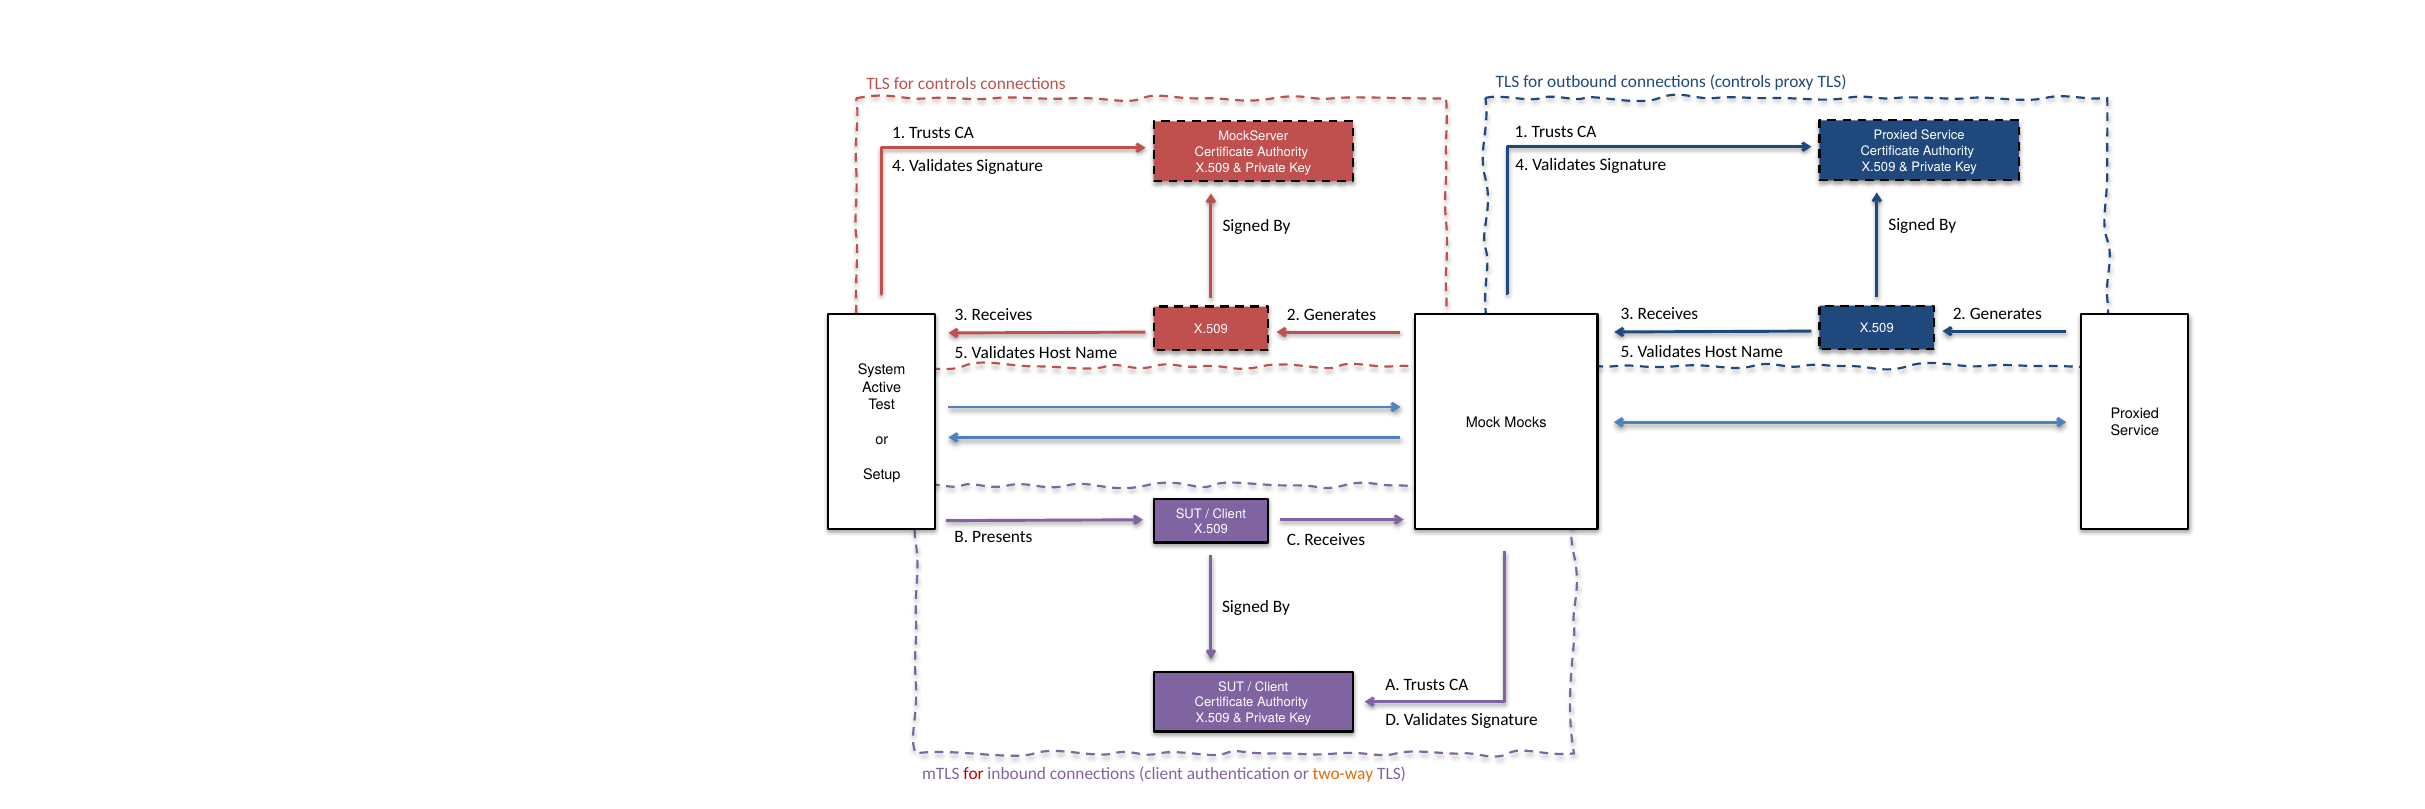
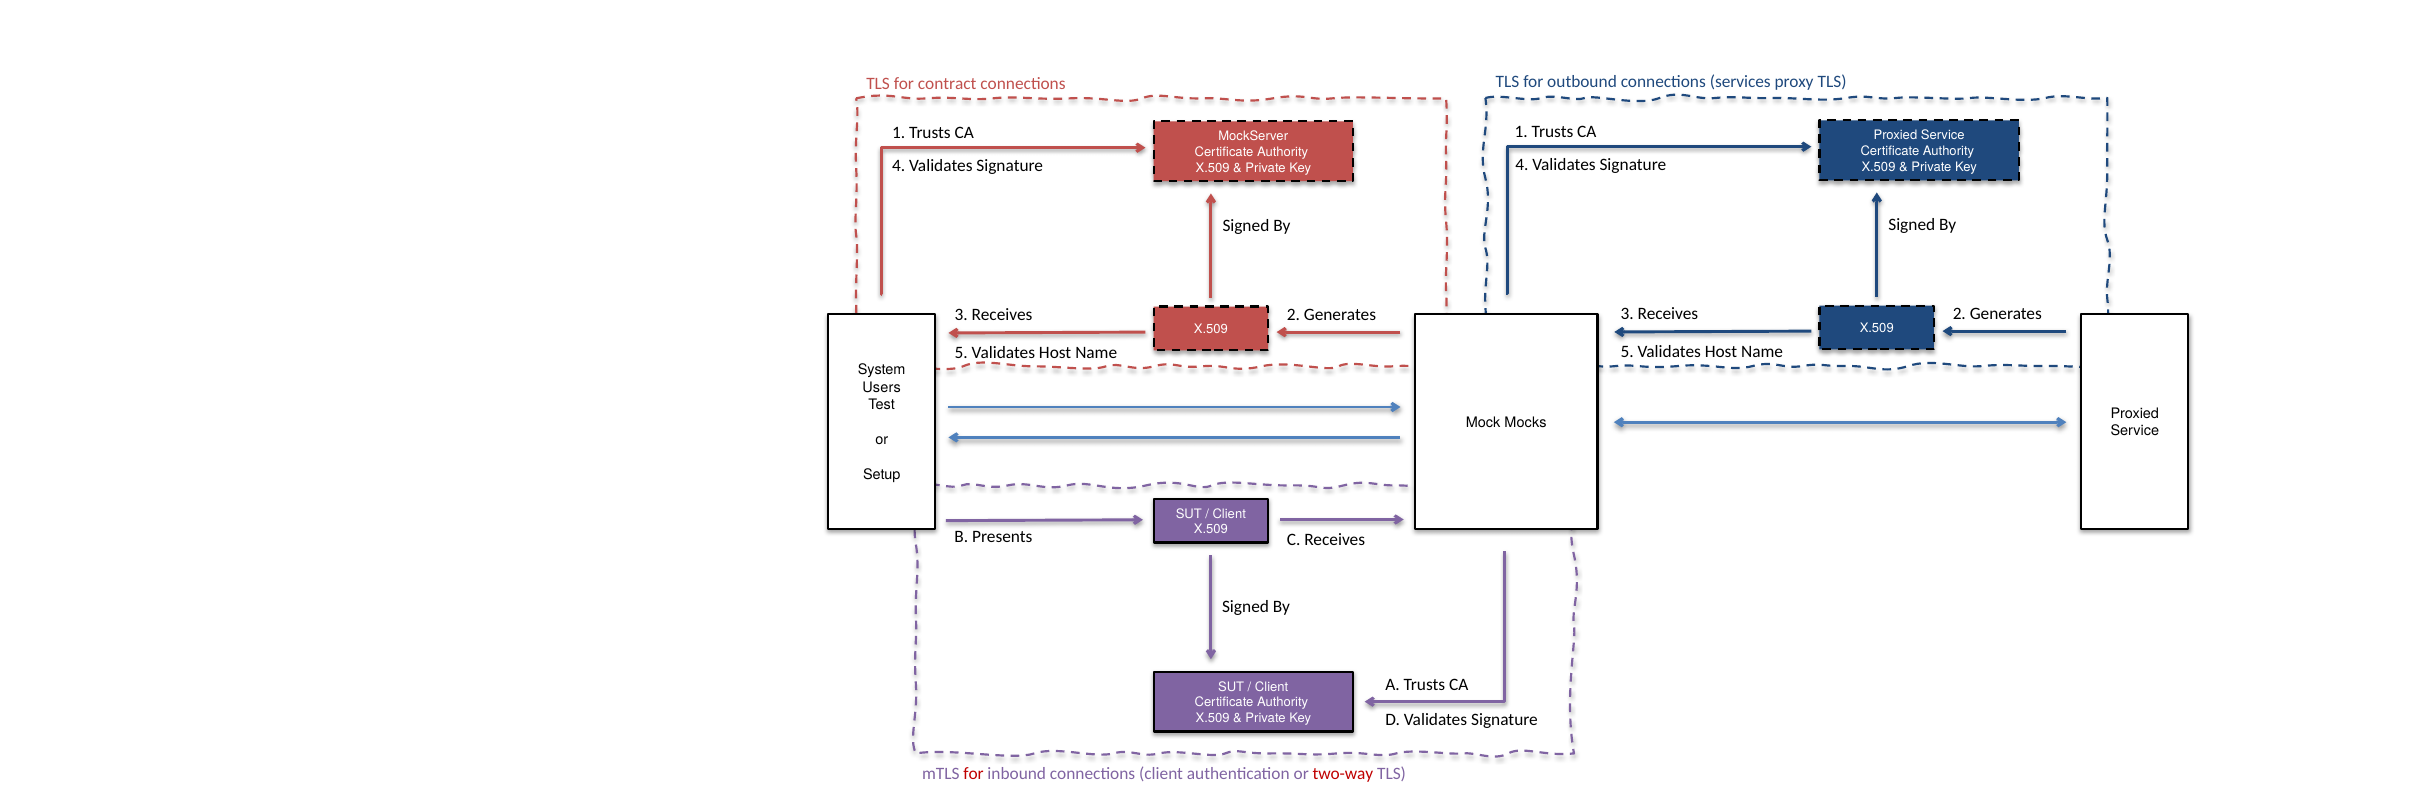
connections controls: controls -> services
for controls: controls -> contract
Active: Active -> Users
two-way colour: orange -> red
